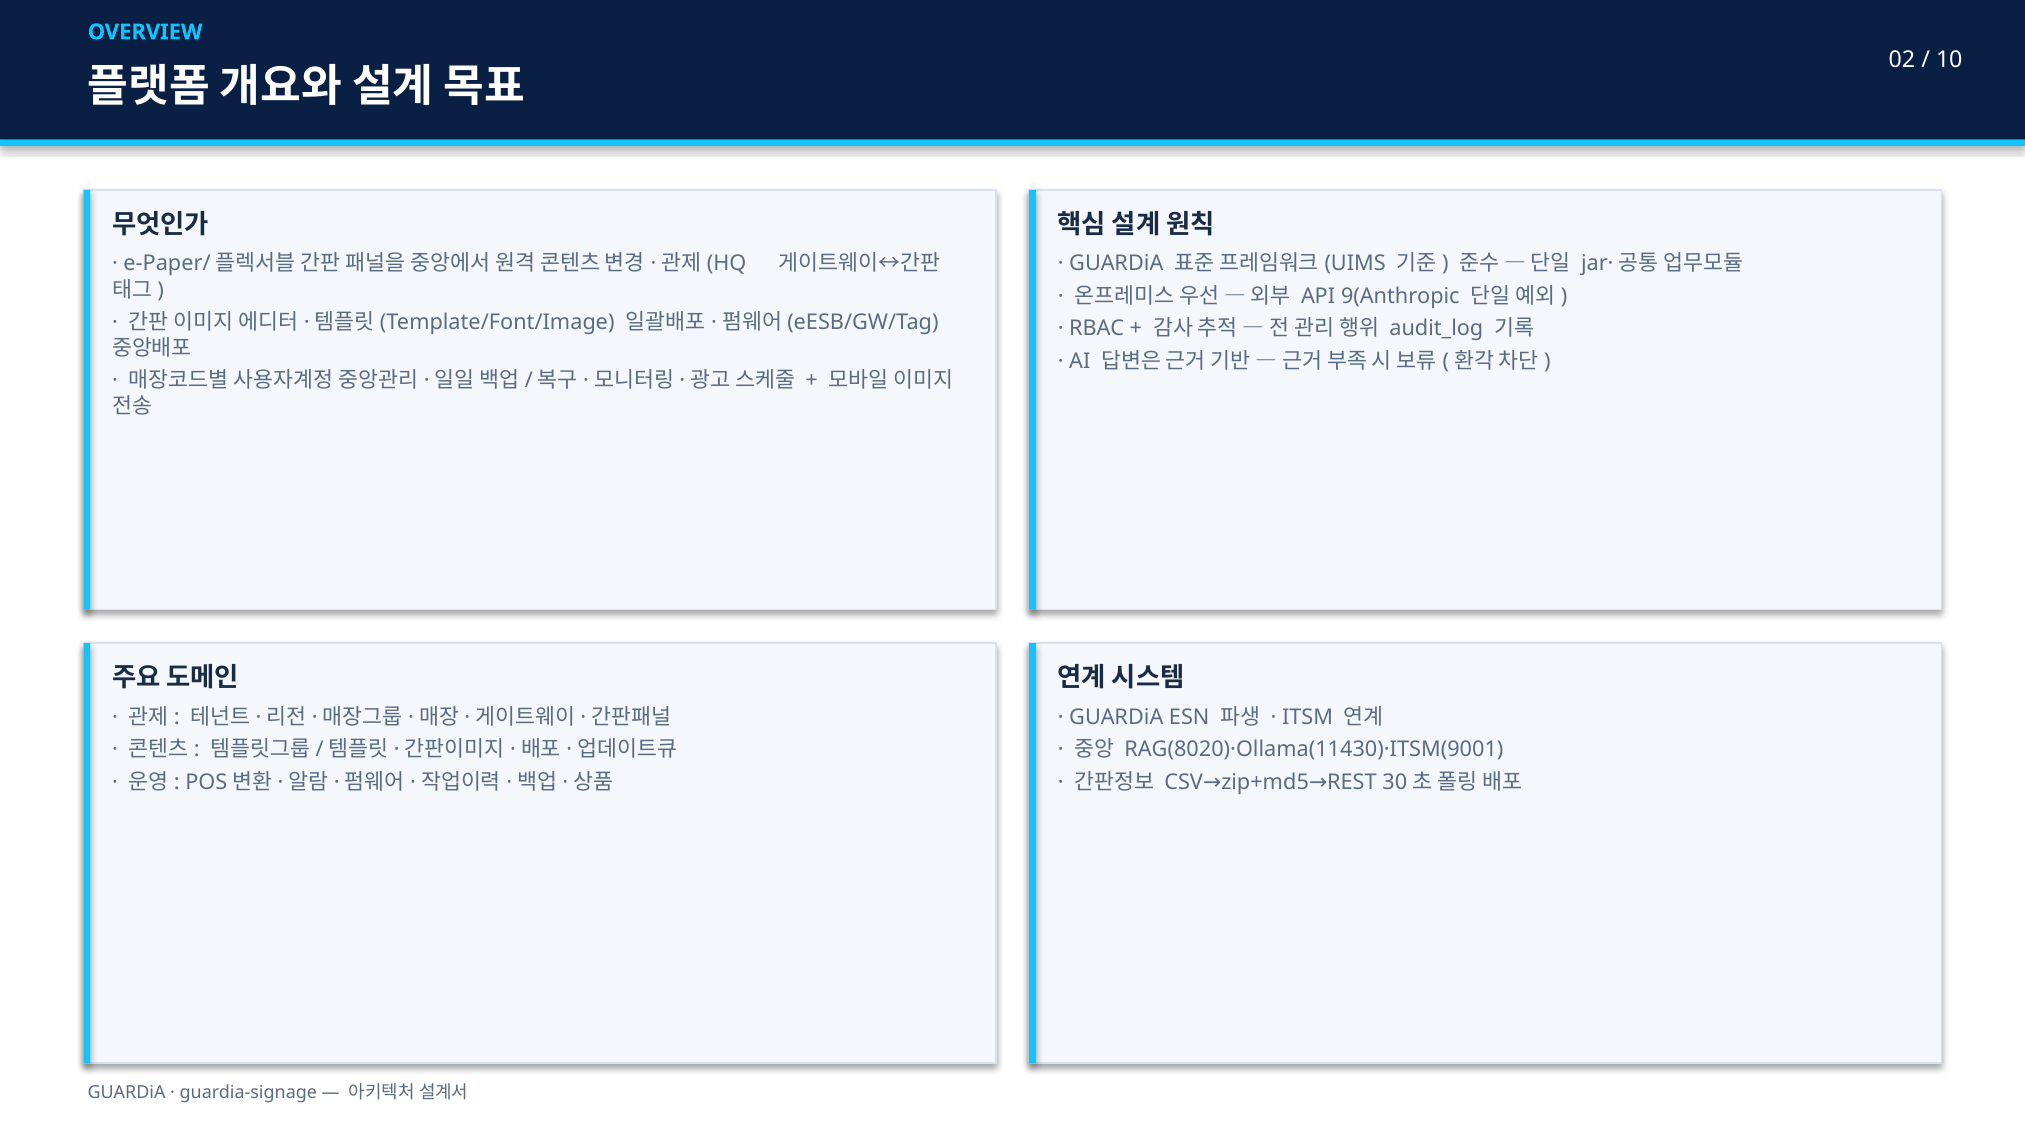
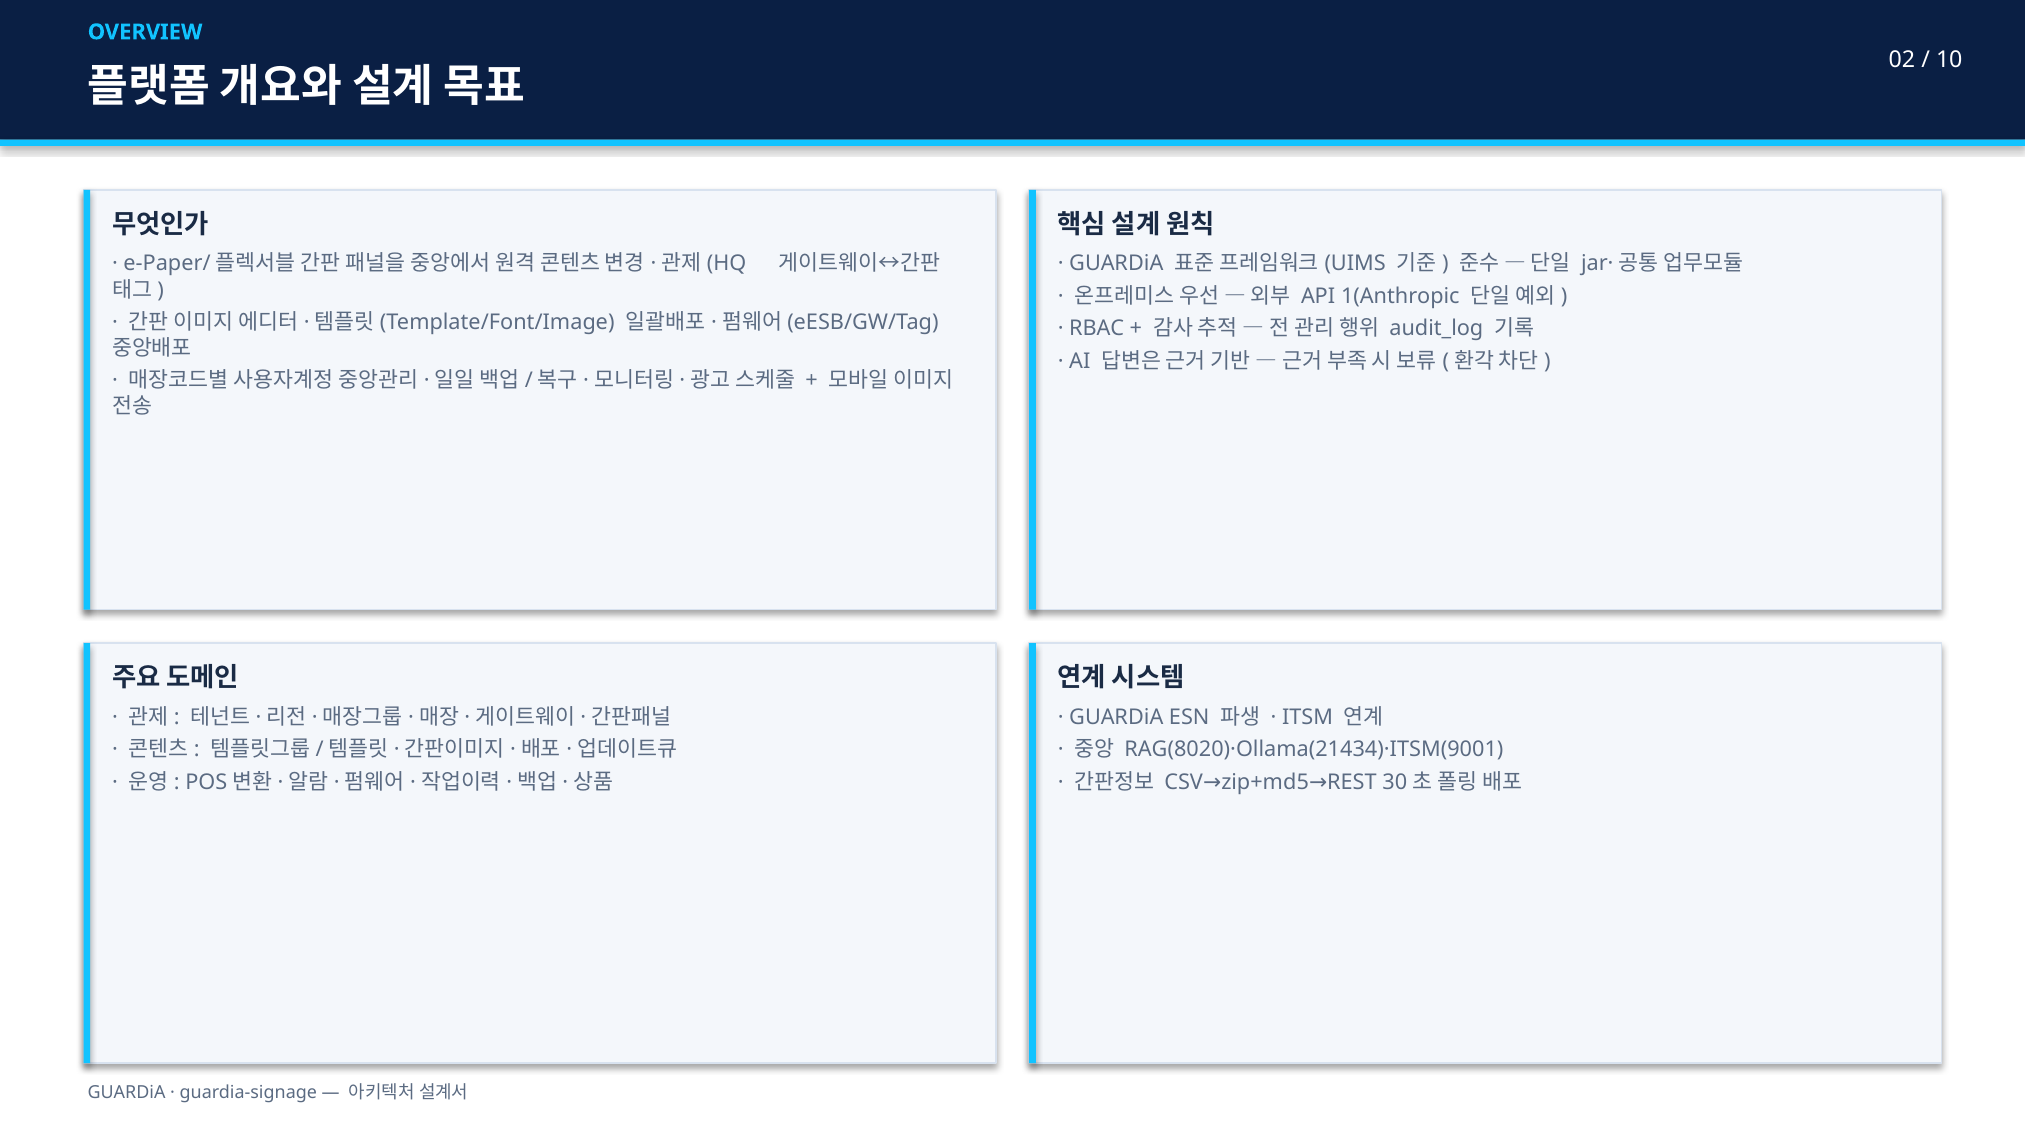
9(Anthropic: 9(Anthropic -> 1(Anthropic
RAG(8020)·Ollama(11430)·ITSM(9001: RAG(8020)·Ollama(11430)·ITSM(9001 -> RAG(8020)·Ollama(21434)·ITSM(9001
